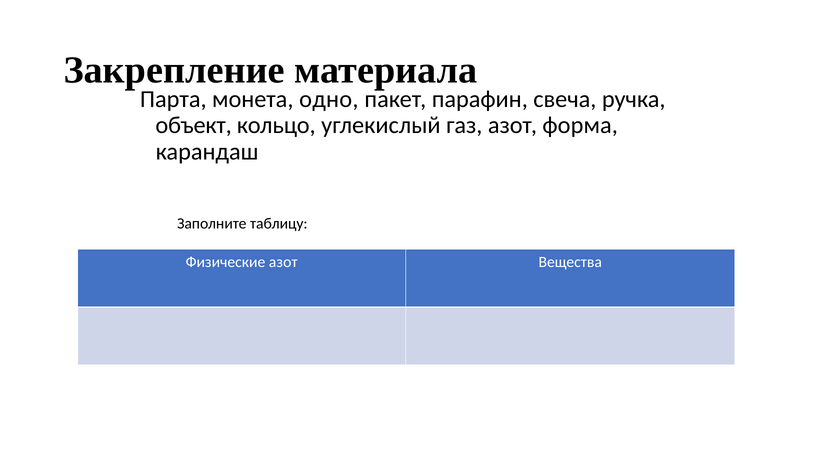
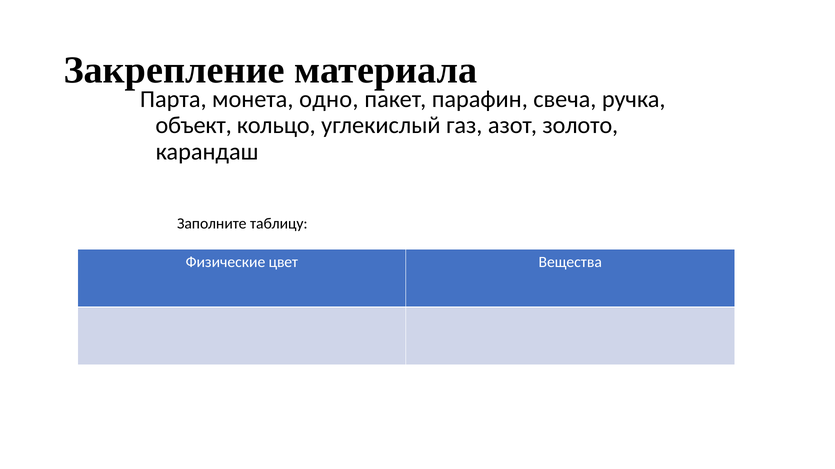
форма: форма -> золото
Физические азот: азот -> цвет
